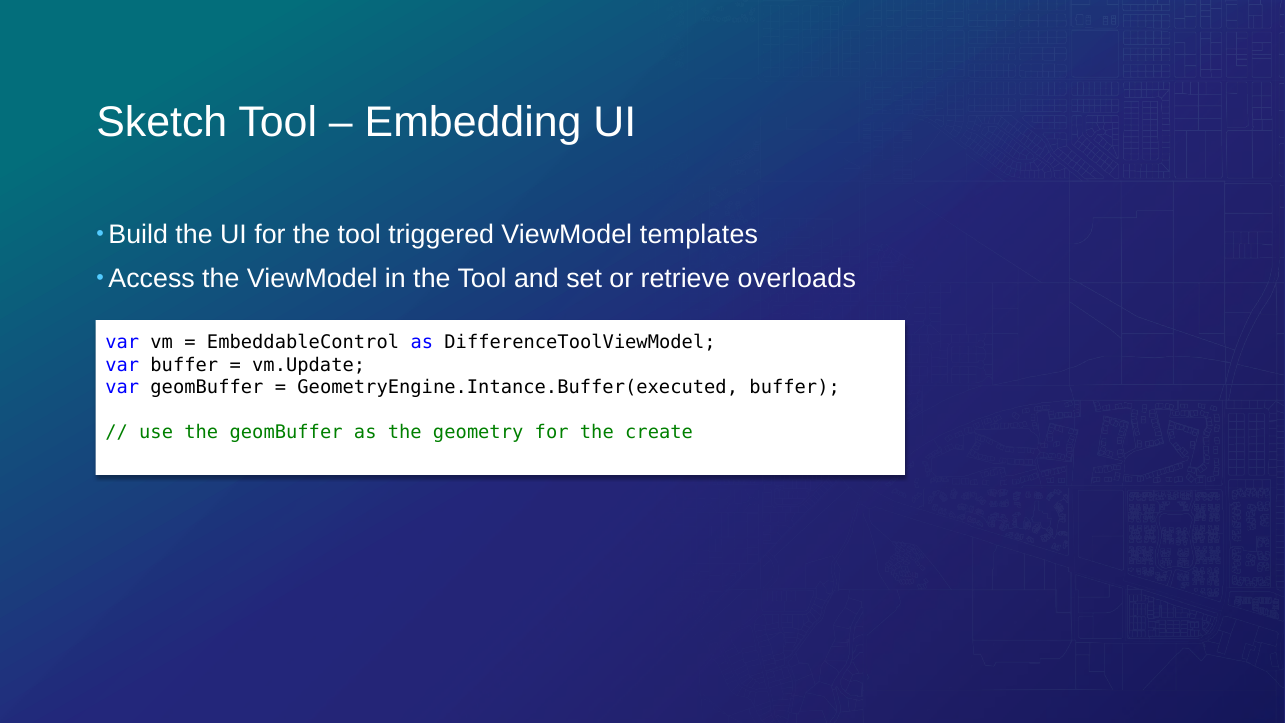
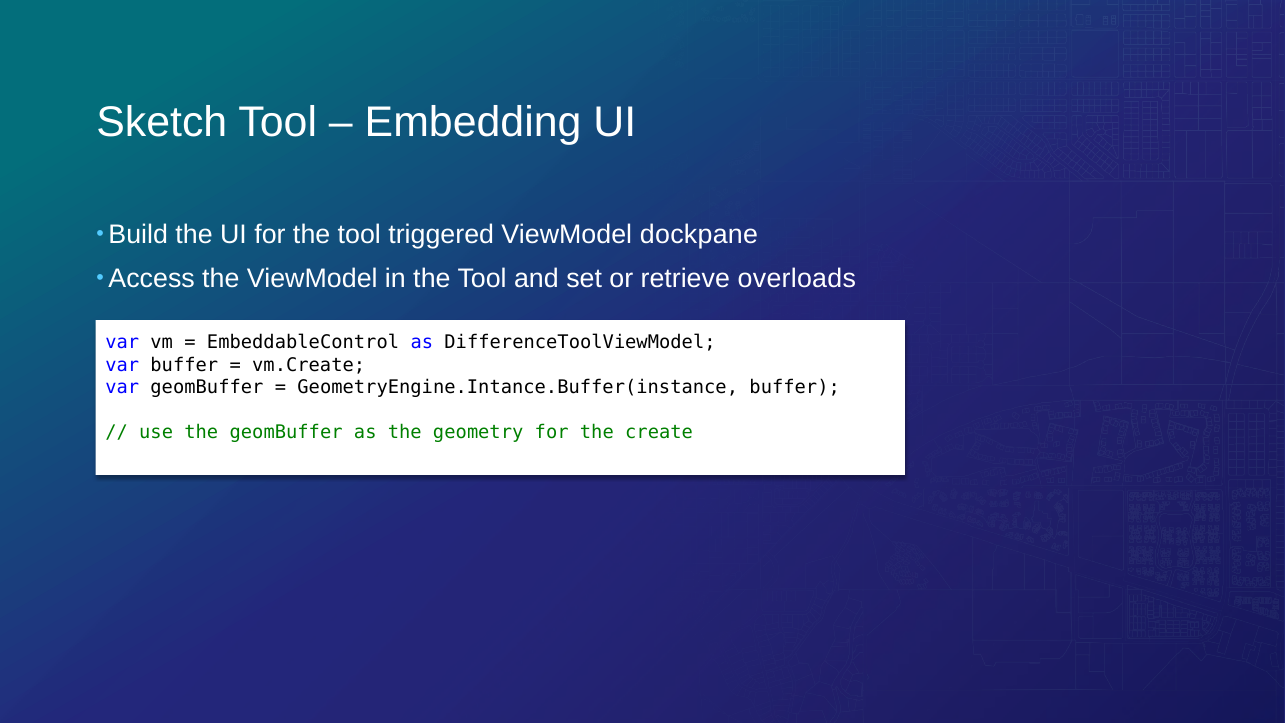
templates: templates -> dockpane
vm.Update: vm.Update -> vm.Create
GeometryEngine.Intance.Buffer(executed: GeometryEngine.Intance.Buffer(executed -> GeometryEngine.Intance.Buffer(instance
